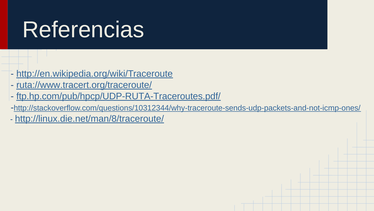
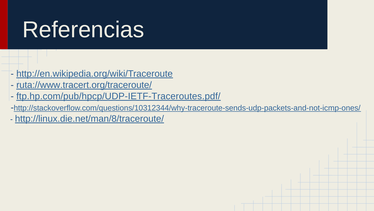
ftp.hp.com/pub/hpcp/UDP-RUTA-Traceroutes.pdf/: ftp.hp.com/pub/hpcp/UDP-RUTA-Traceroutes.pdf/ -> ftp.hp.com/pub/hpcp/UDP-IETF-Traceroutes.pdf/
